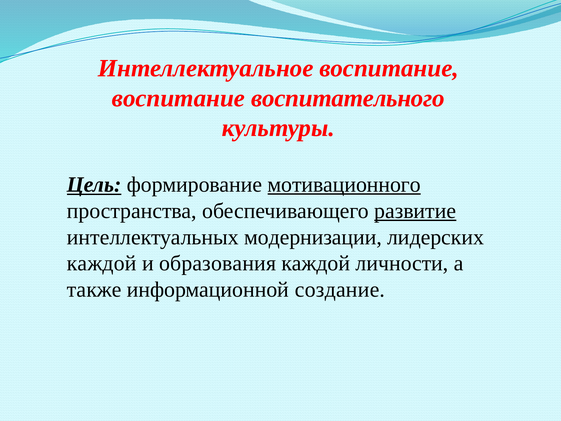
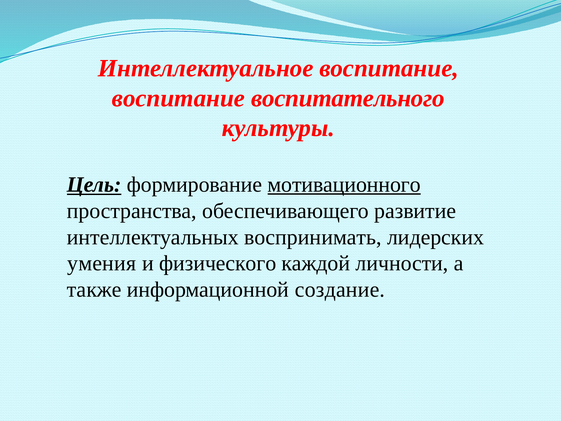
развитие underline: present -> none
модернизации: модернизации -> воспринимать
каждой at (102, 263): каждой -> умения
образования: образования -> физического
